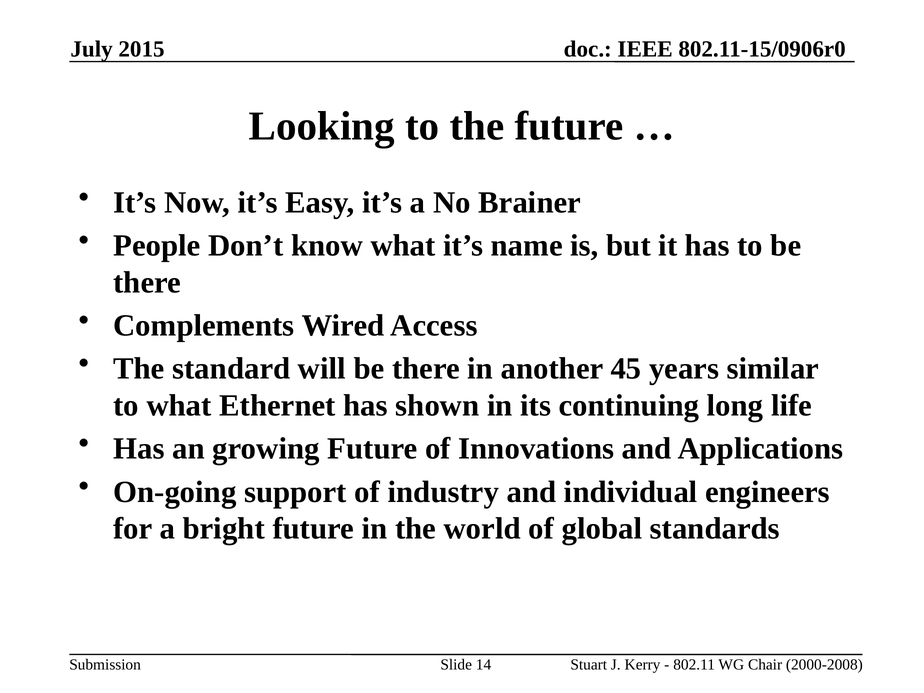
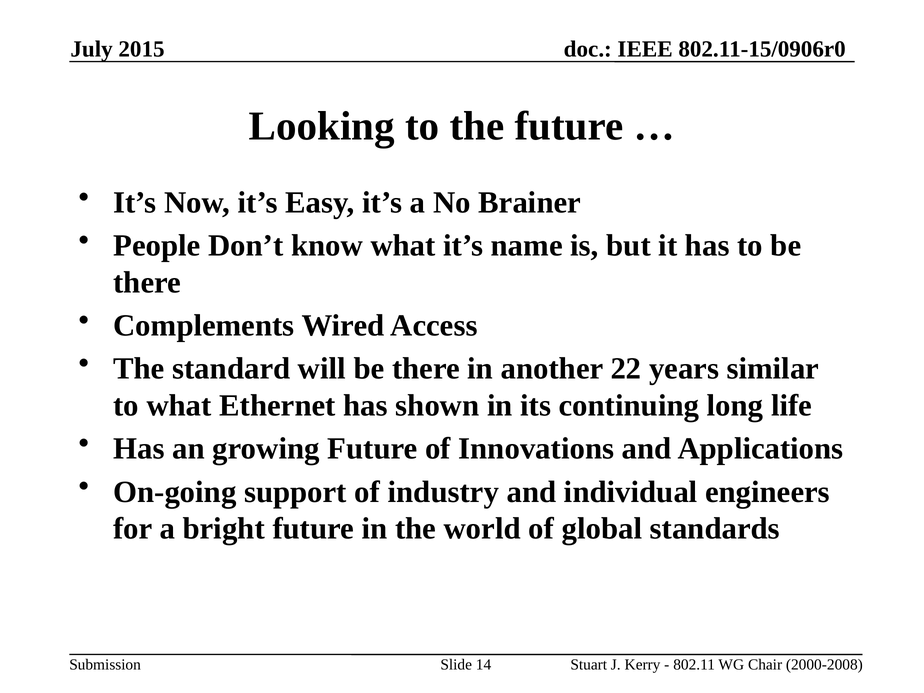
45: 45 -> 22
